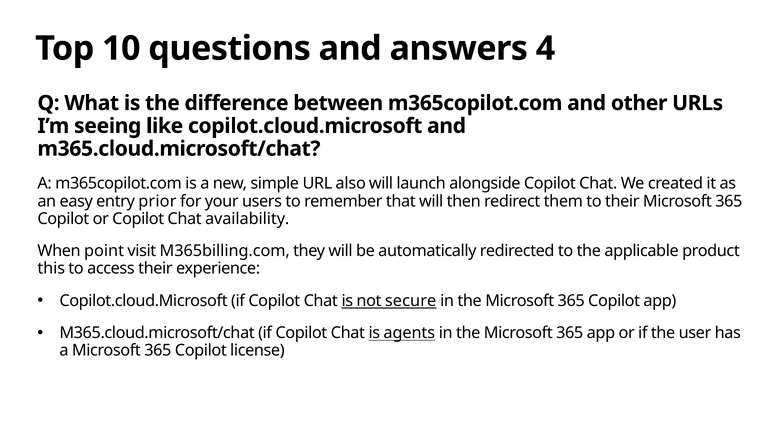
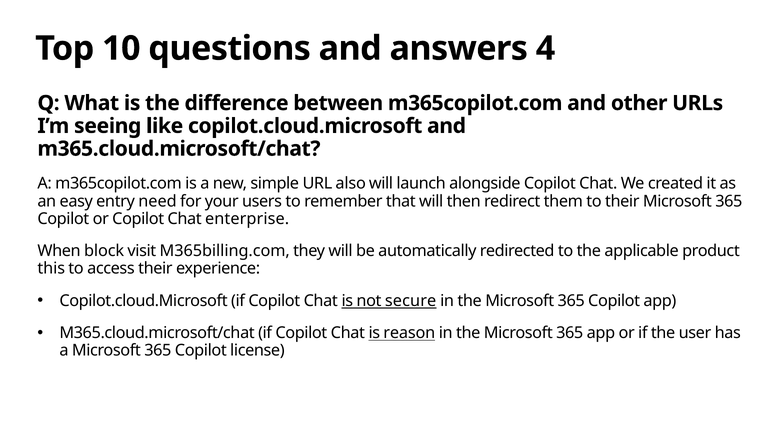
prior: prior -> need
availability: availability -> enterprise
point: point -> block
agents: agents -> reason
